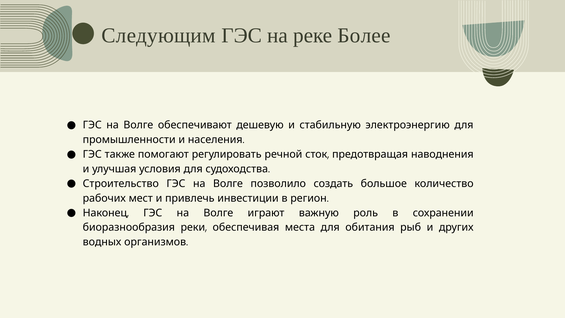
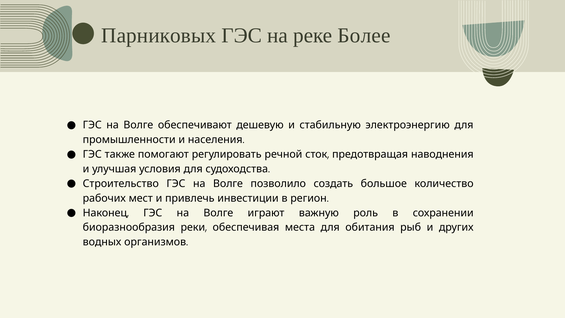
Следующим: Следующим -> Парниковых
